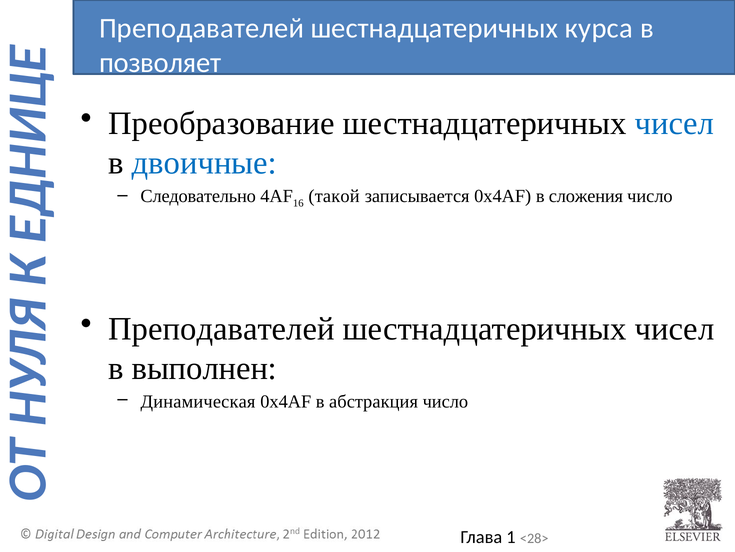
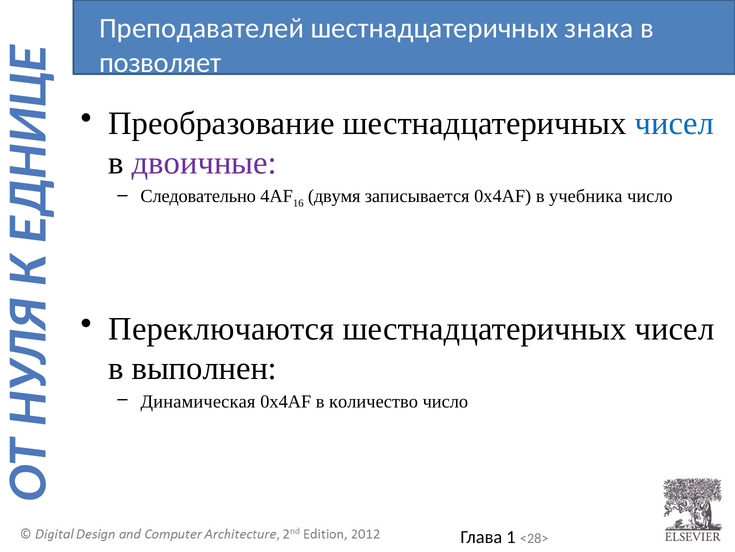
курса: курса -> знака
двоичные colour: blue -> purple
такой: такой -> двумя
сложения: сложения -> учебника
Преподавателей at (221, 329): Преподавателей -> Переключаются
абстракция: абстракция -> количество
